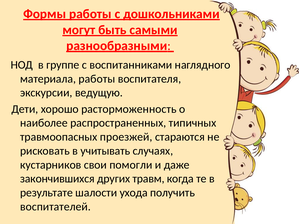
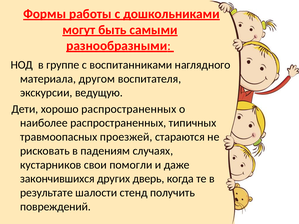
материала работы: работы -> другом
хорошо расторможенность: расторможенность -> распространенных
учитывать: учитывать -> падениям
травм: травм -> дверь
ухода: ухода -> стенд
воспитателей: воспитателей -> повреждений
